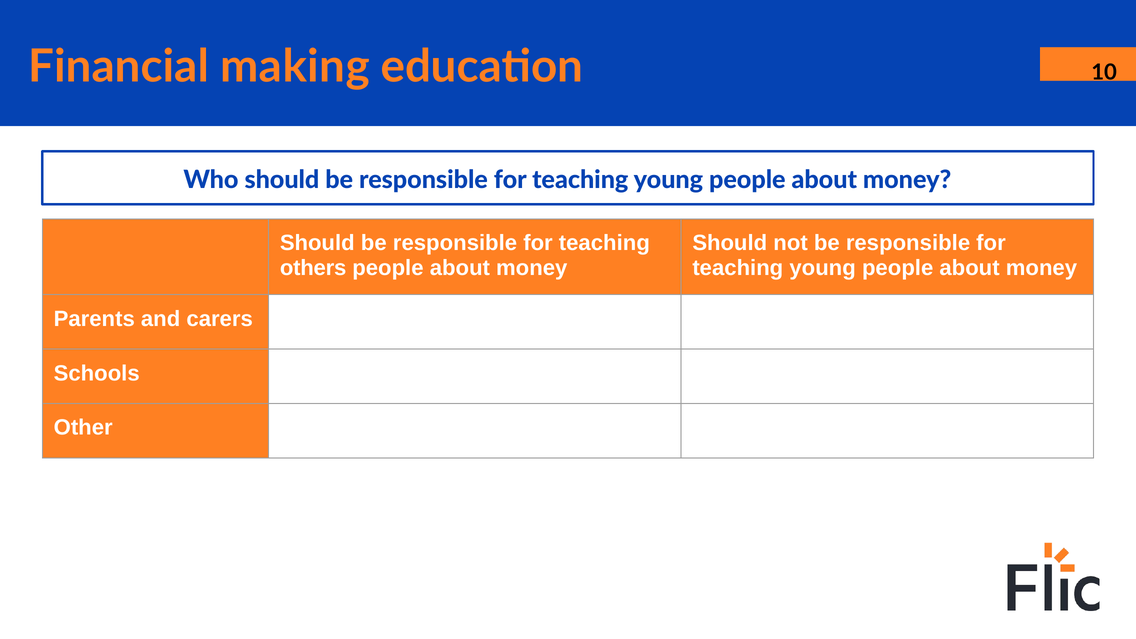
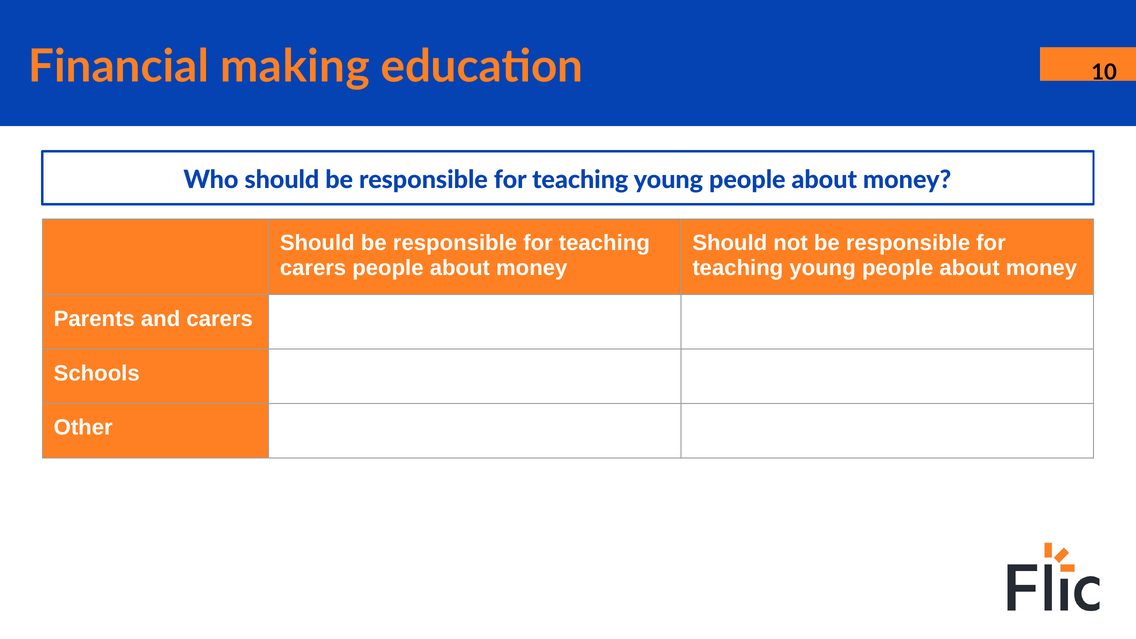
others at (313, 268): others -> carers
